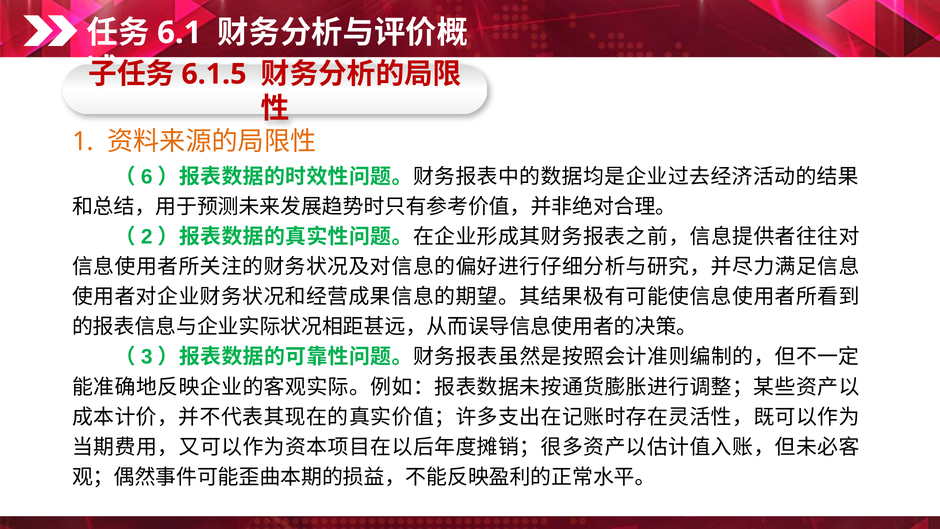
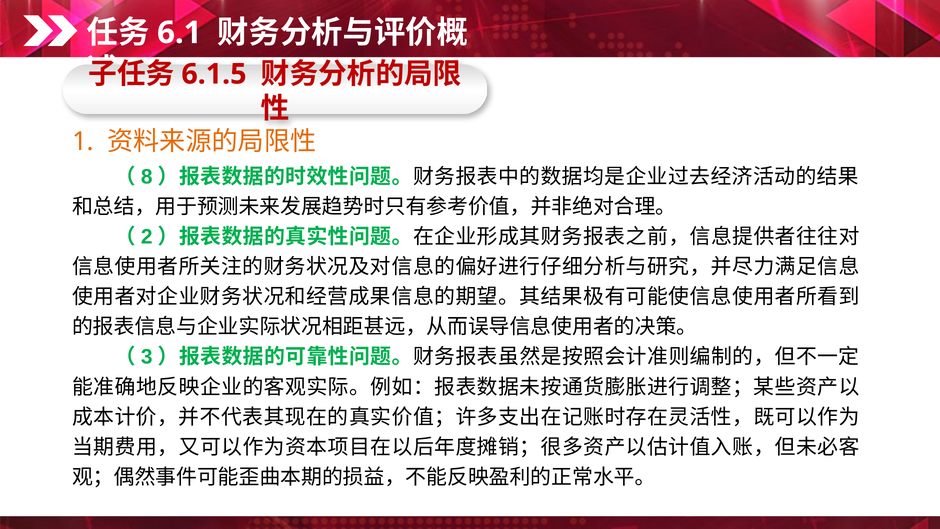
6: 6 -> 8
